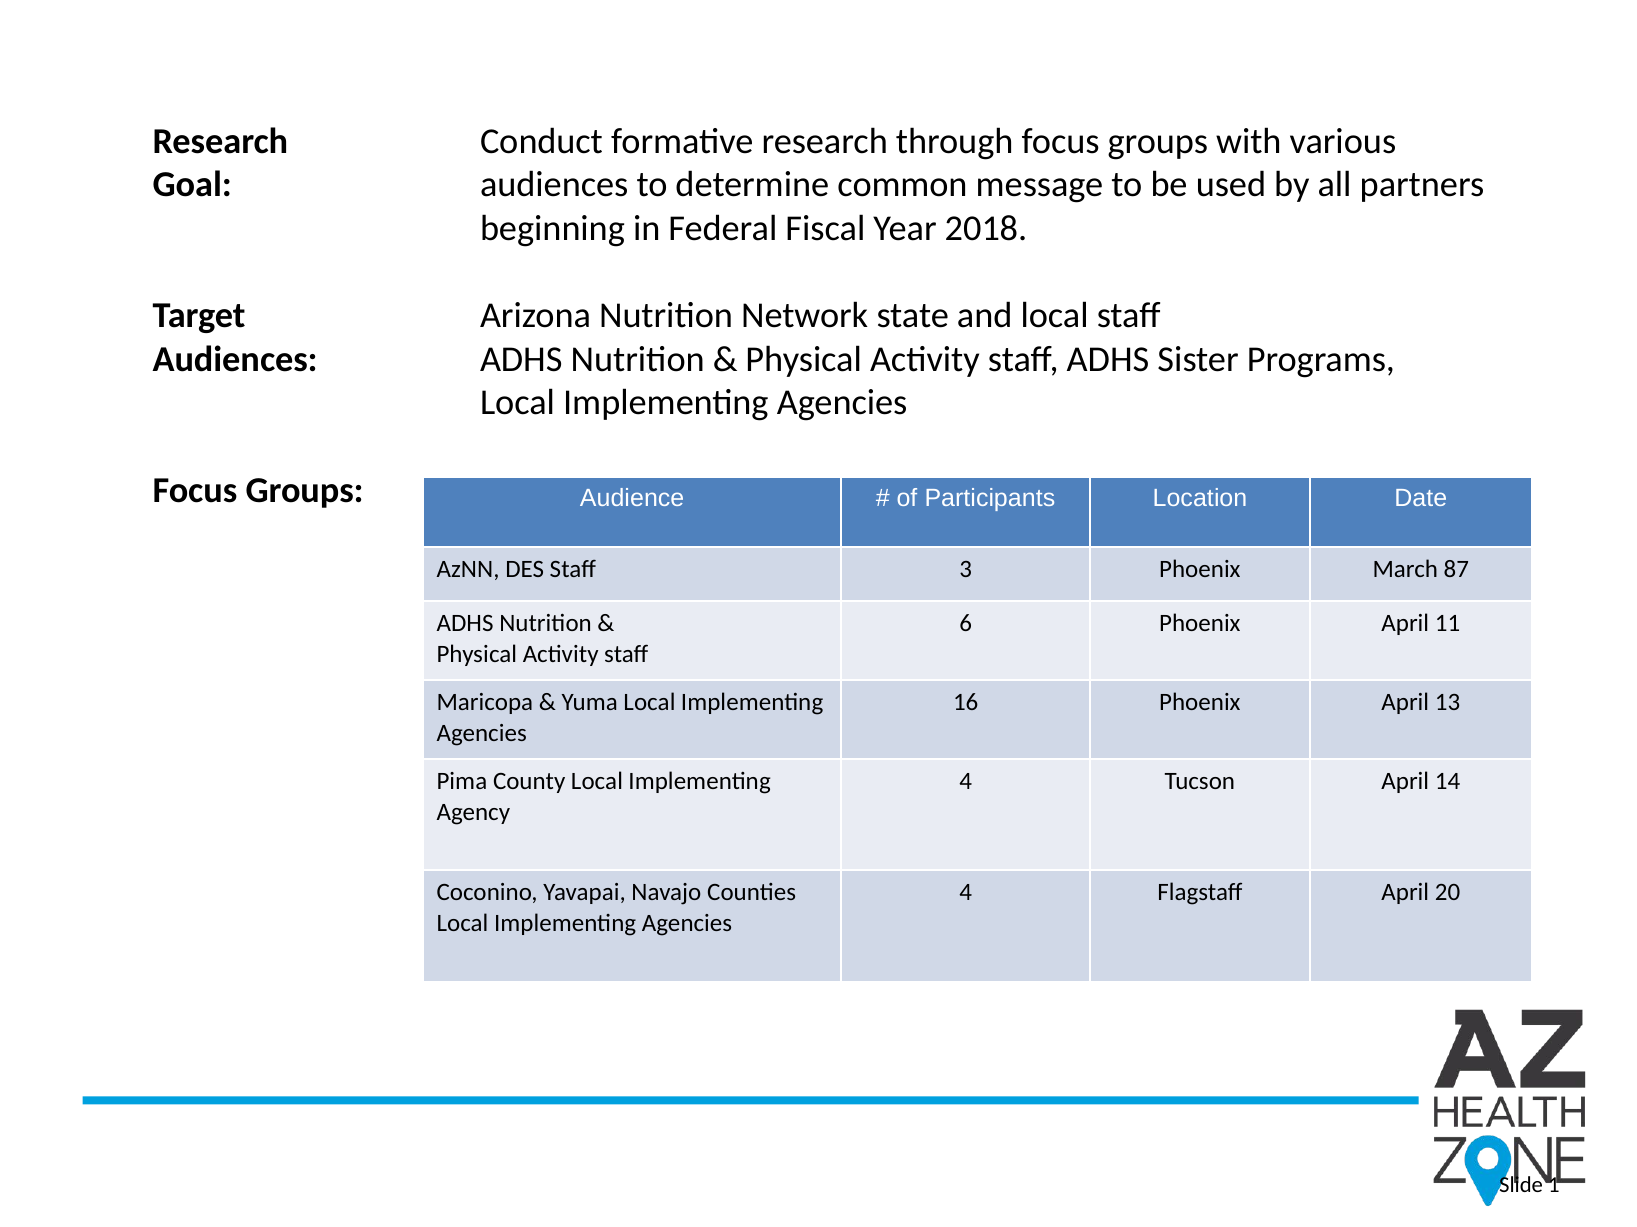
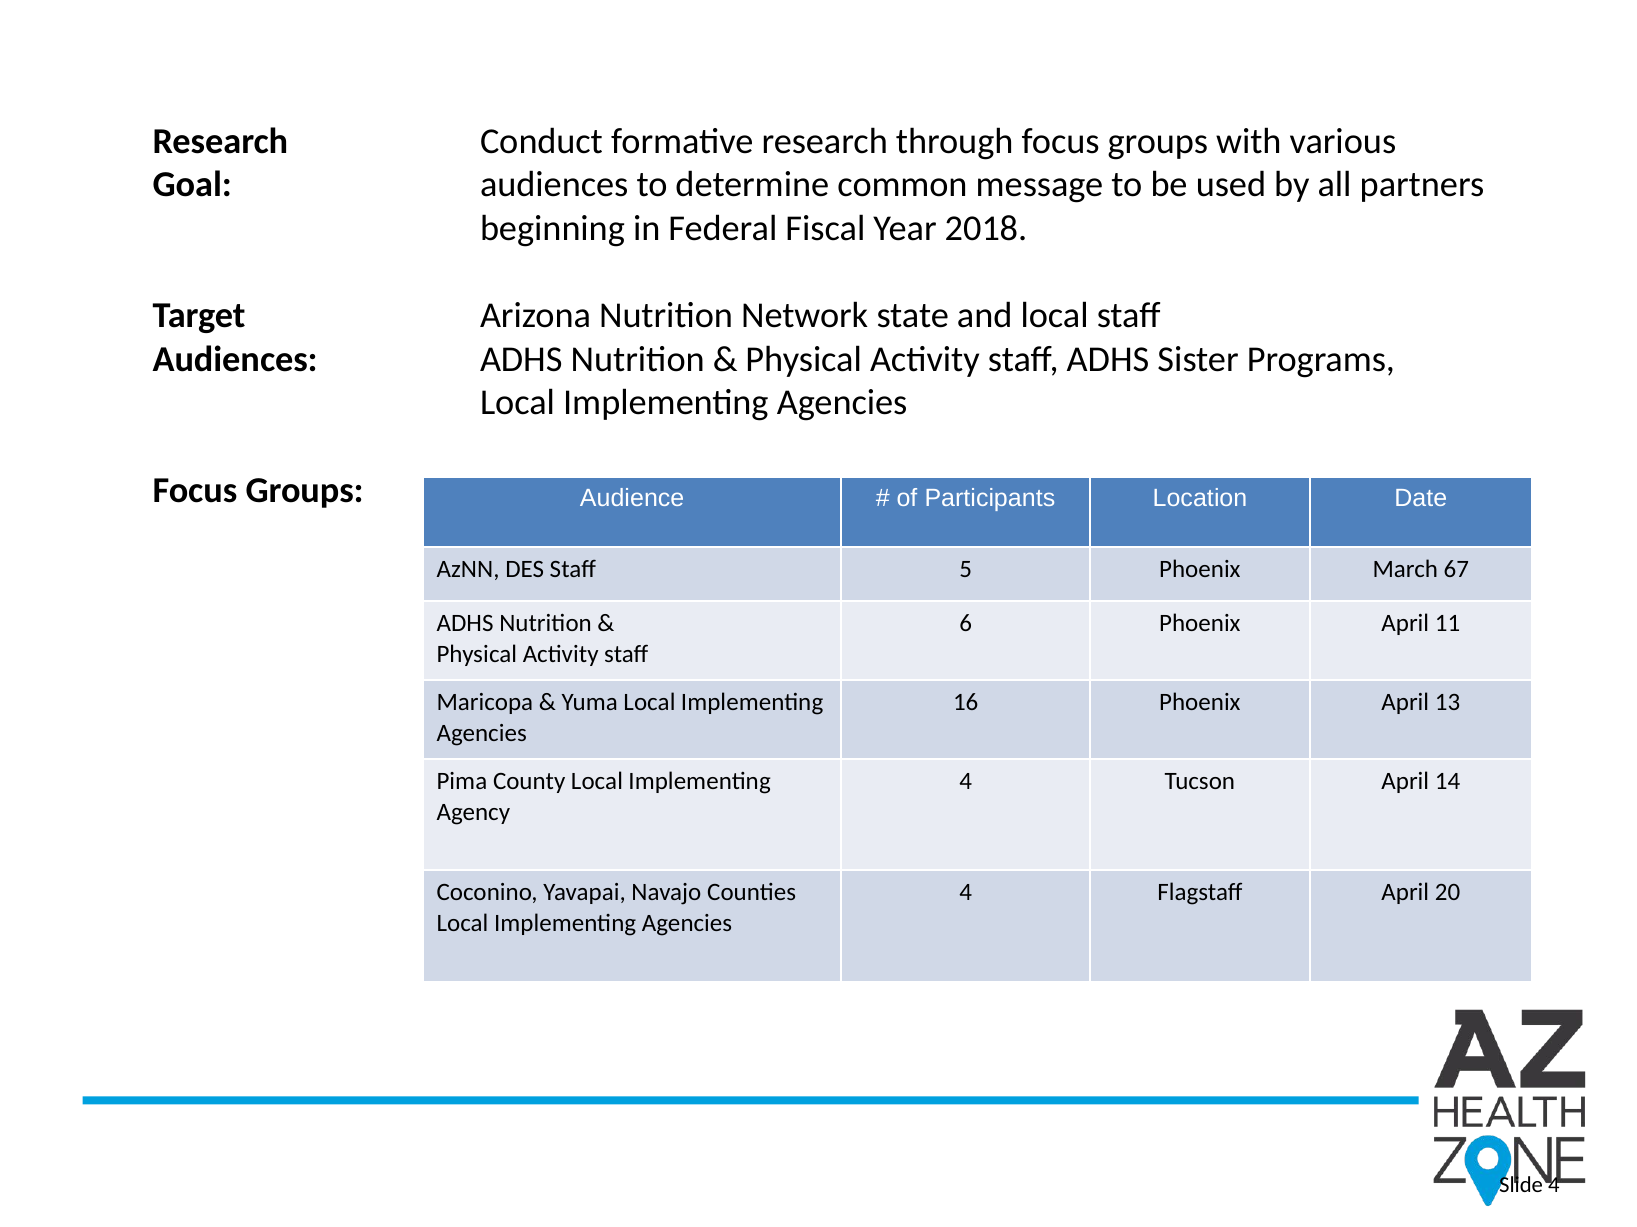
3: 3 -> 5
87: 87 -> 67
Slide 1: 1 -> 4
